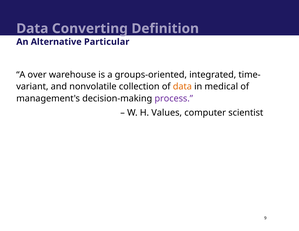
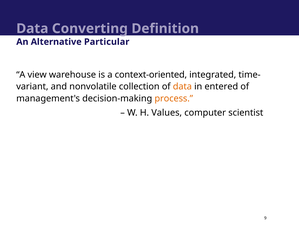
over: over -> view
groups-oriented: groups-oriented -> context-oriented
medical: medical -> entered
process colour: purple -> orange
